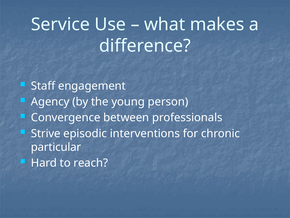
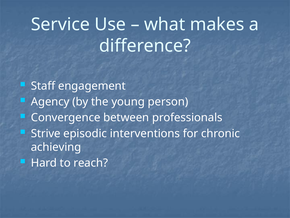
particular: particular -> achieving
